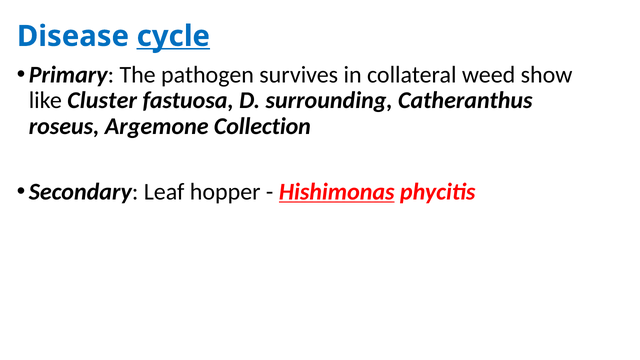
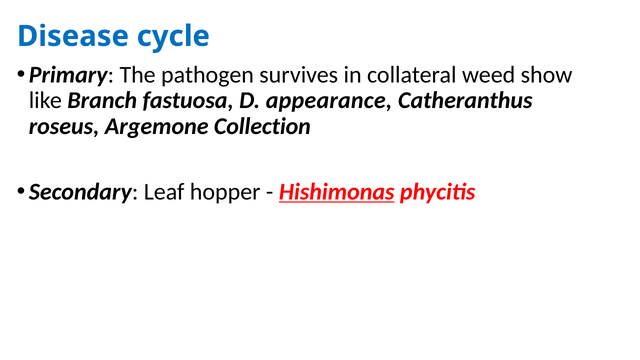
cycle underline: present -> none
Cluster: Cluster -> Branch
surrounding: surrounding -> appearance
